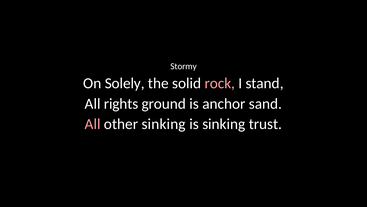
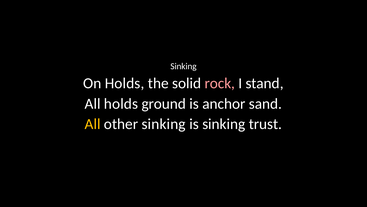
Stormy at (184, 66): Stormy -> Sinking
On Solely: Solely -> Holds
All rights: rights -> holds
All at (93, 124) colour: pink -> yellow
